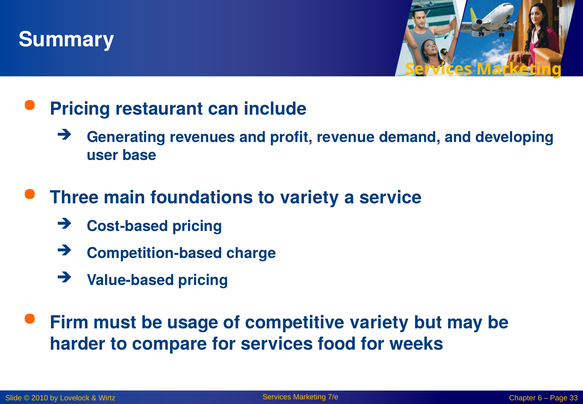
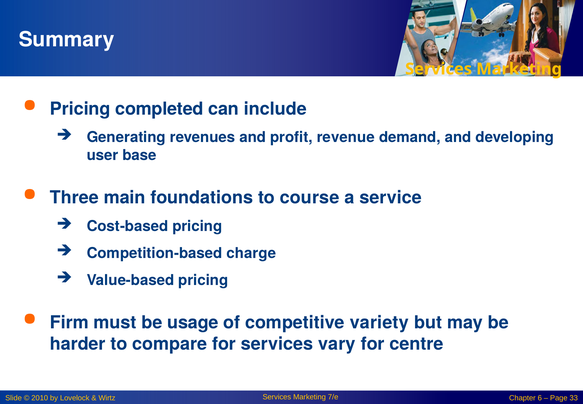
restaurant: restaurant -> completed
to variety: variety -> course
food: food -> vary
weeks: weeks -> centre
